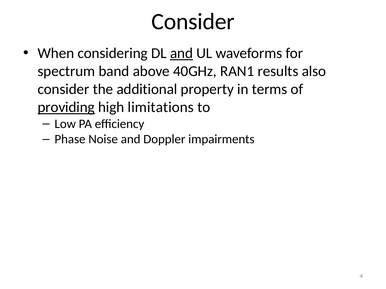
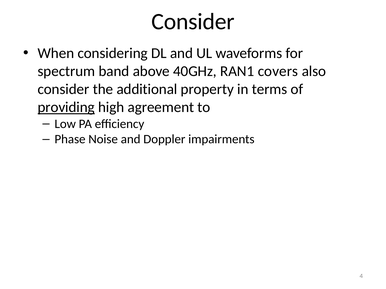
and at (181, 53) underline: present -> none
results: results -> covers
limitations: limitations -> agreement
